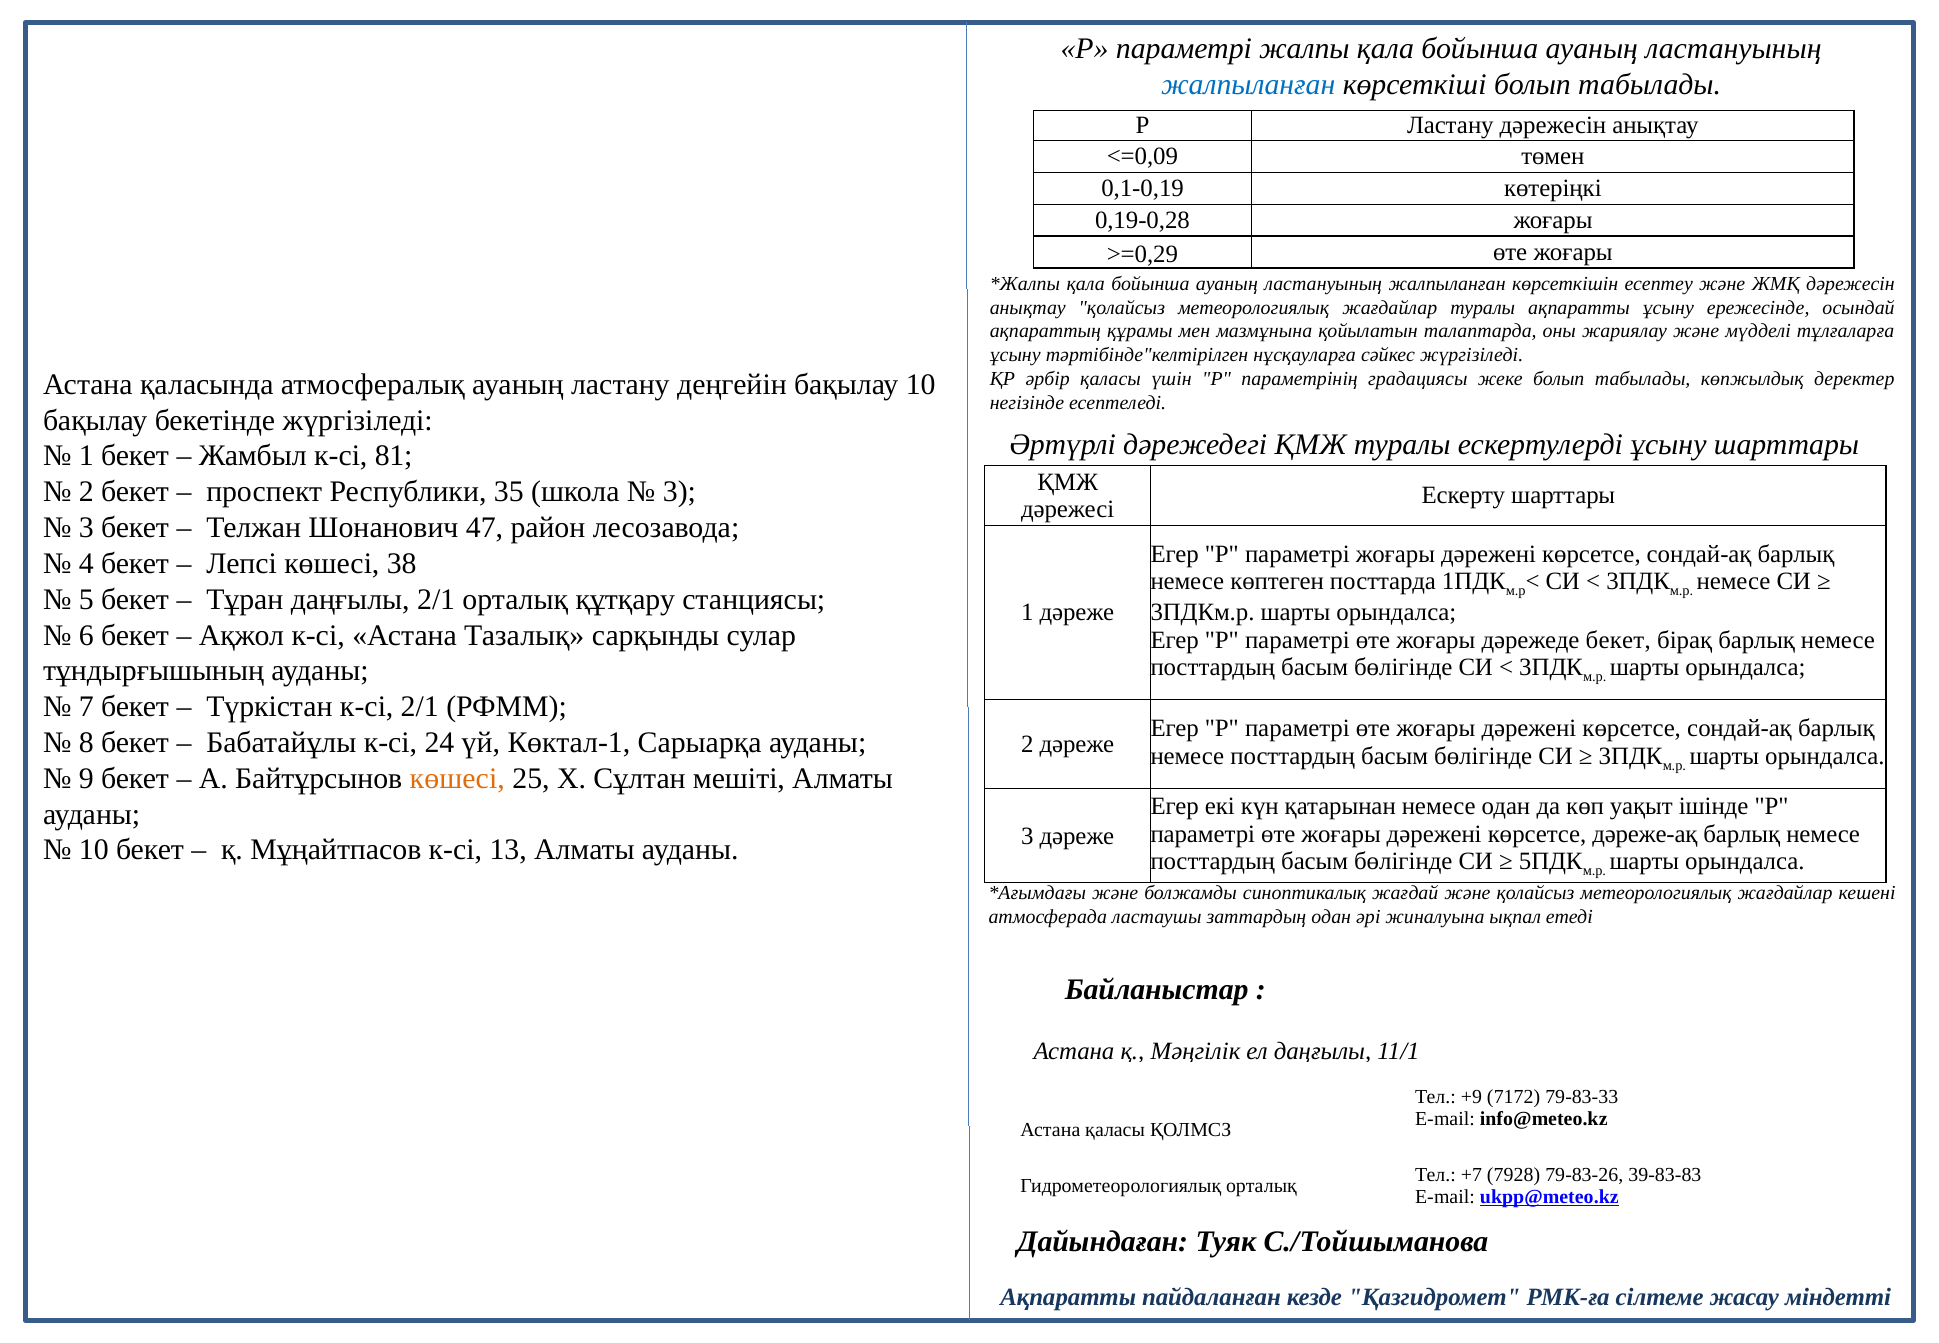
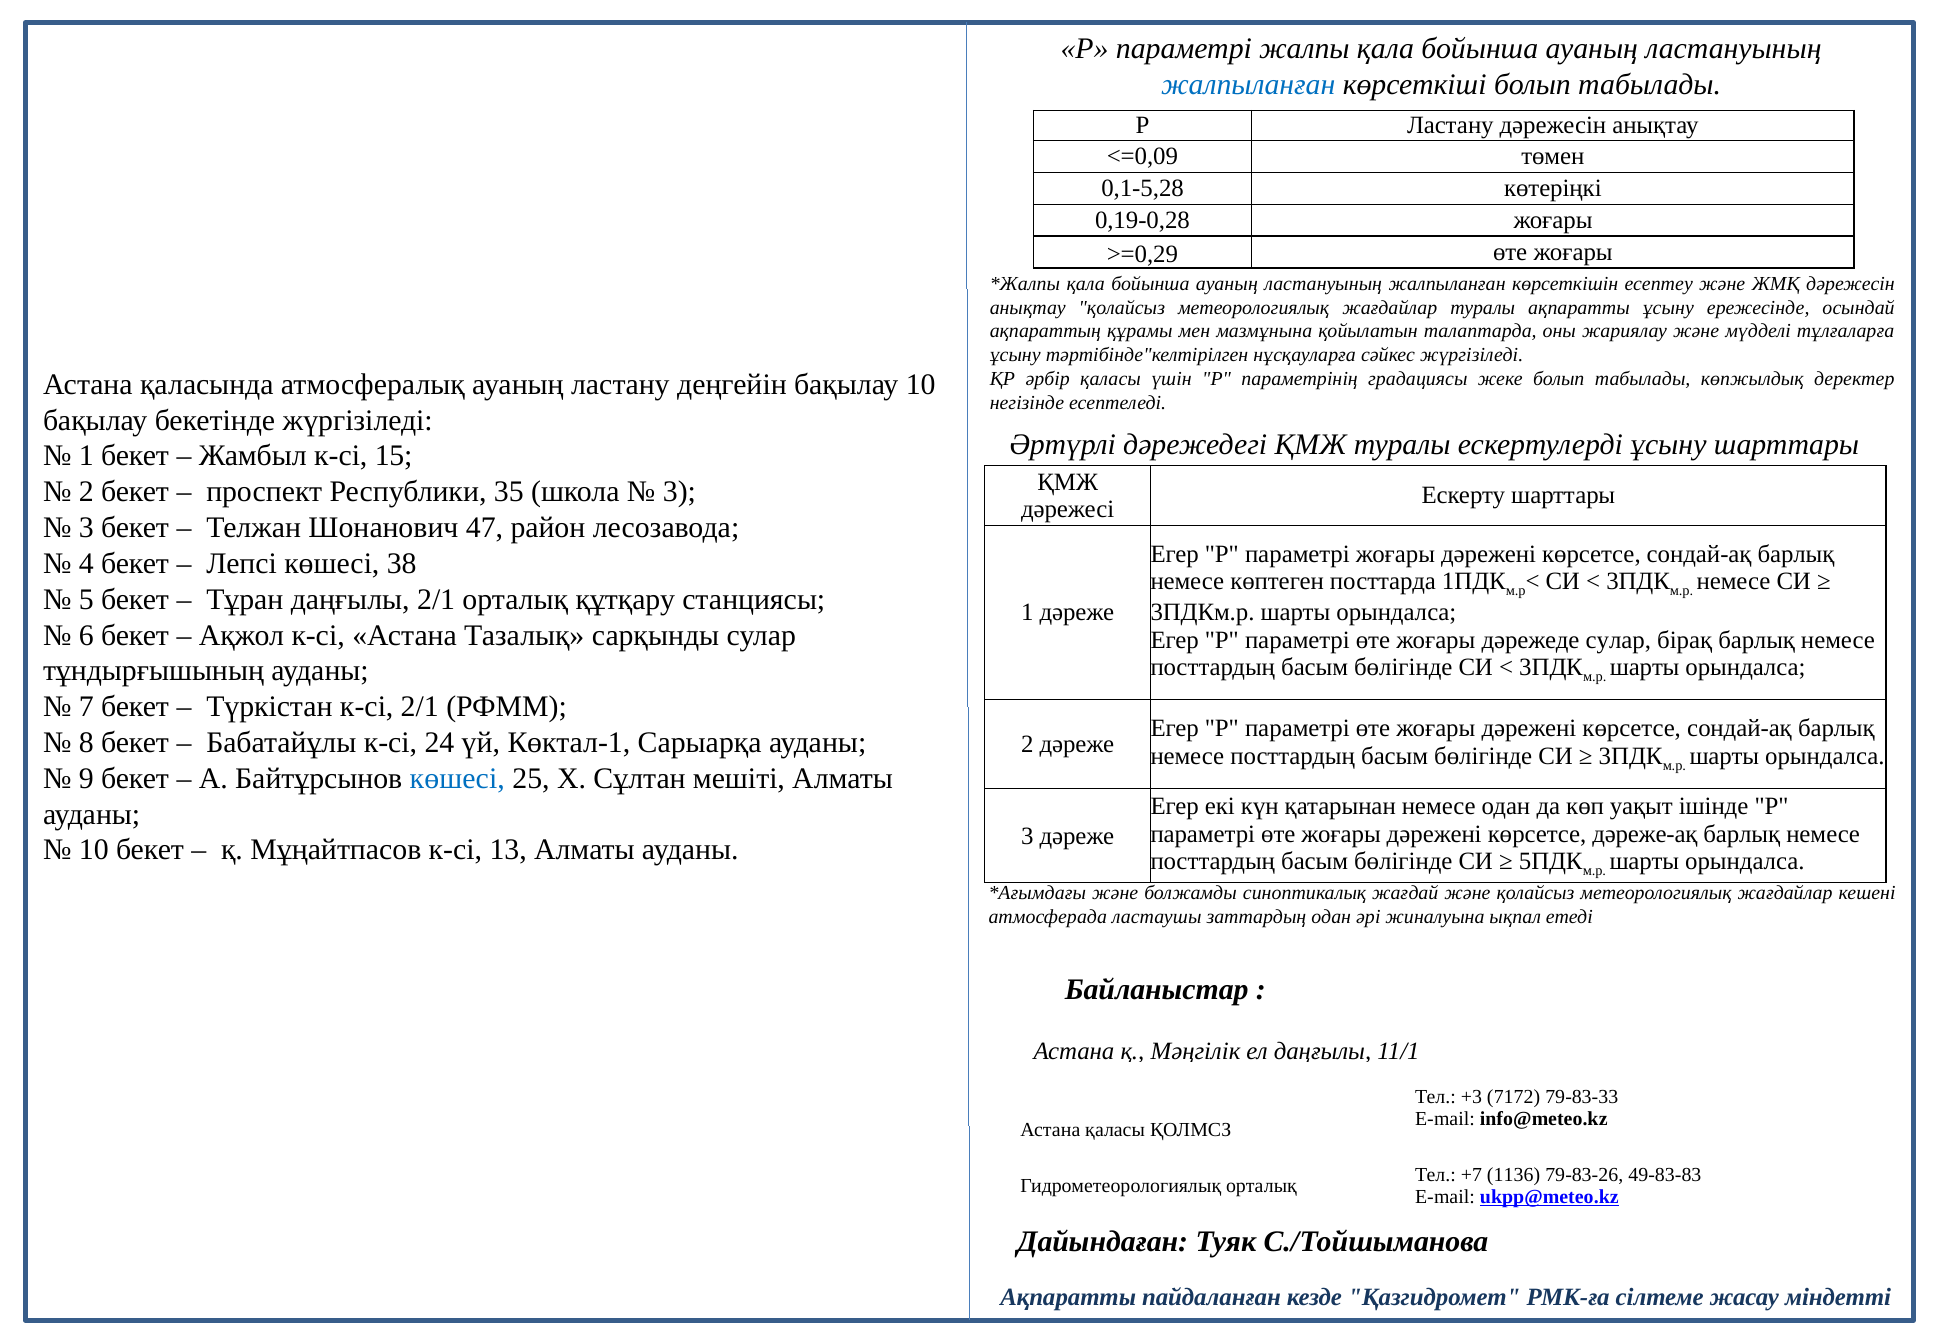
0,1-0,19: 0,1-0,19 -> 0,1-5,28
81: 81 -> 15
дәрежеде бекет: бекет -> сулар
көшесі at (457, 778) colour: orange -> blue
+9: +9 -> +3
7928: 7928 -> 1136
39-83-83: 39-83-83 -> 49-83-83
